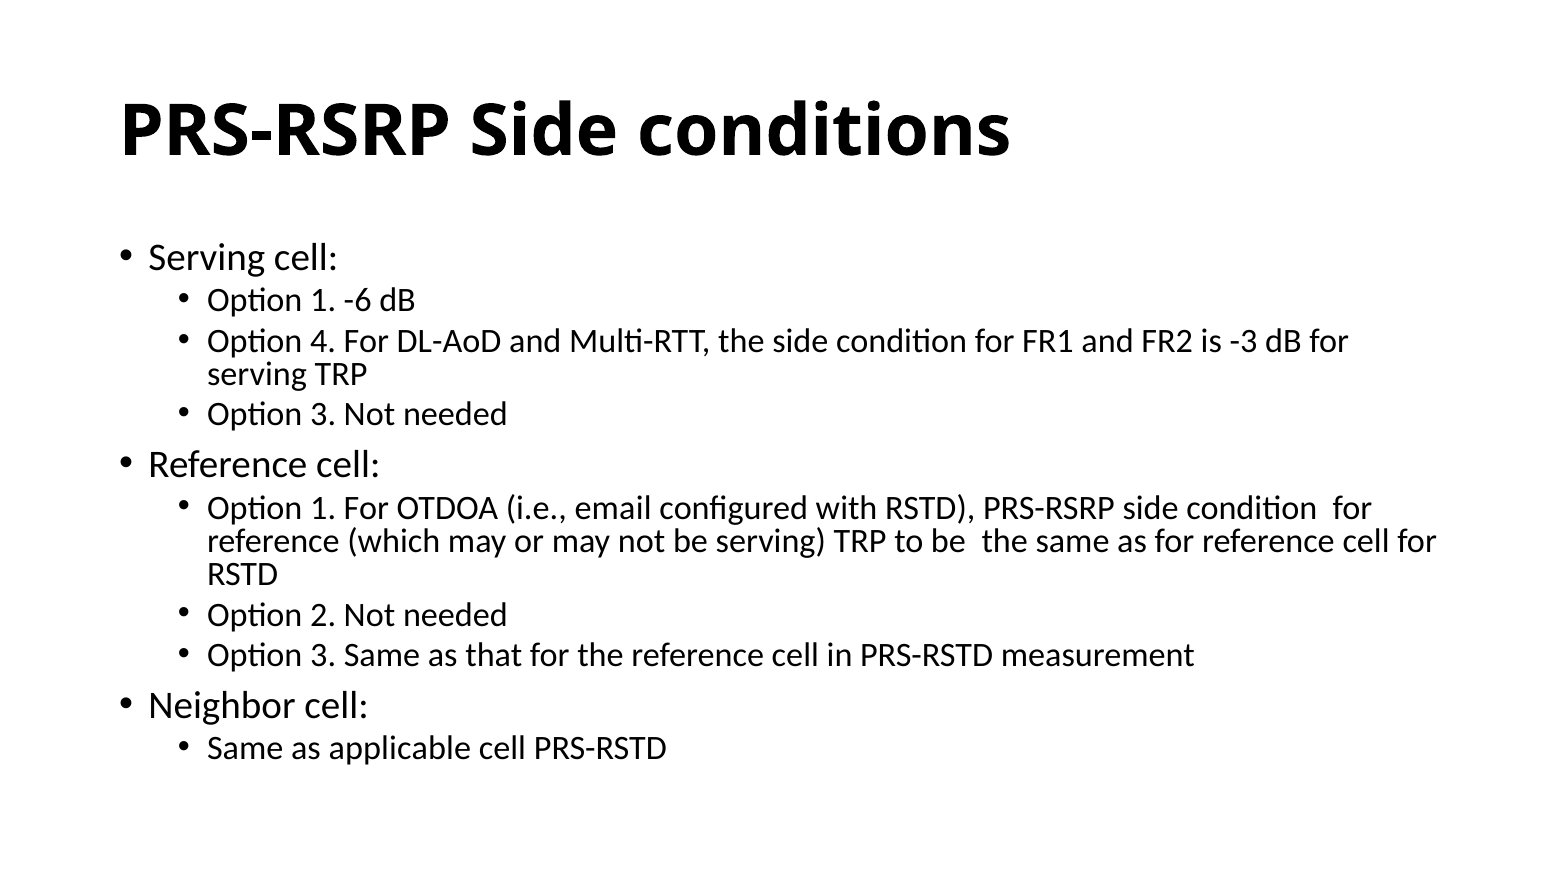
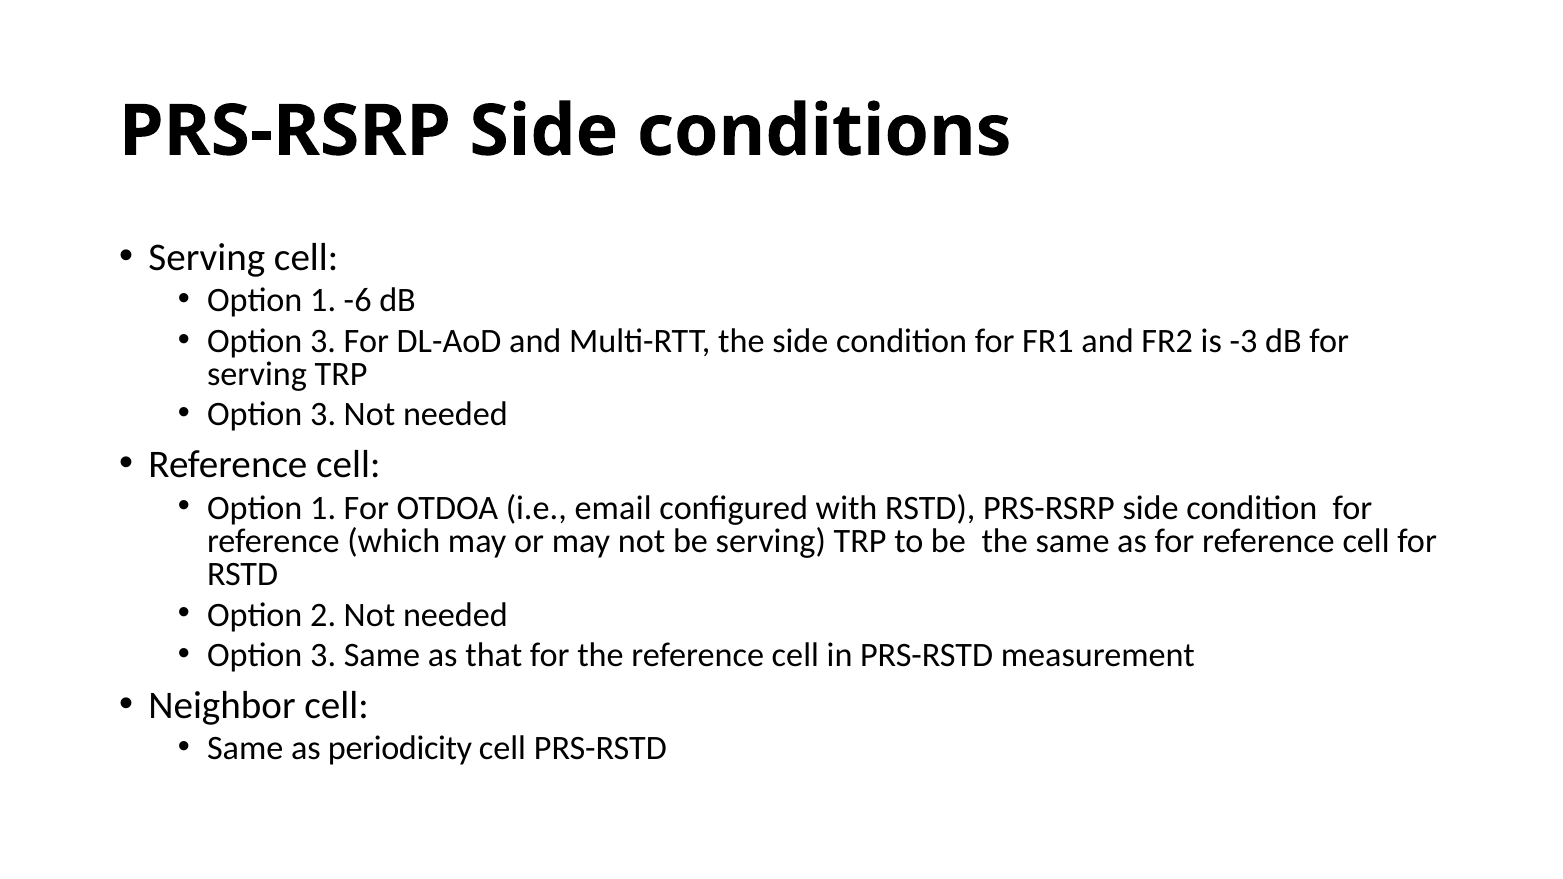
4 at (323, 341): 4 -> 3
applicable: applicable -> periodicity
